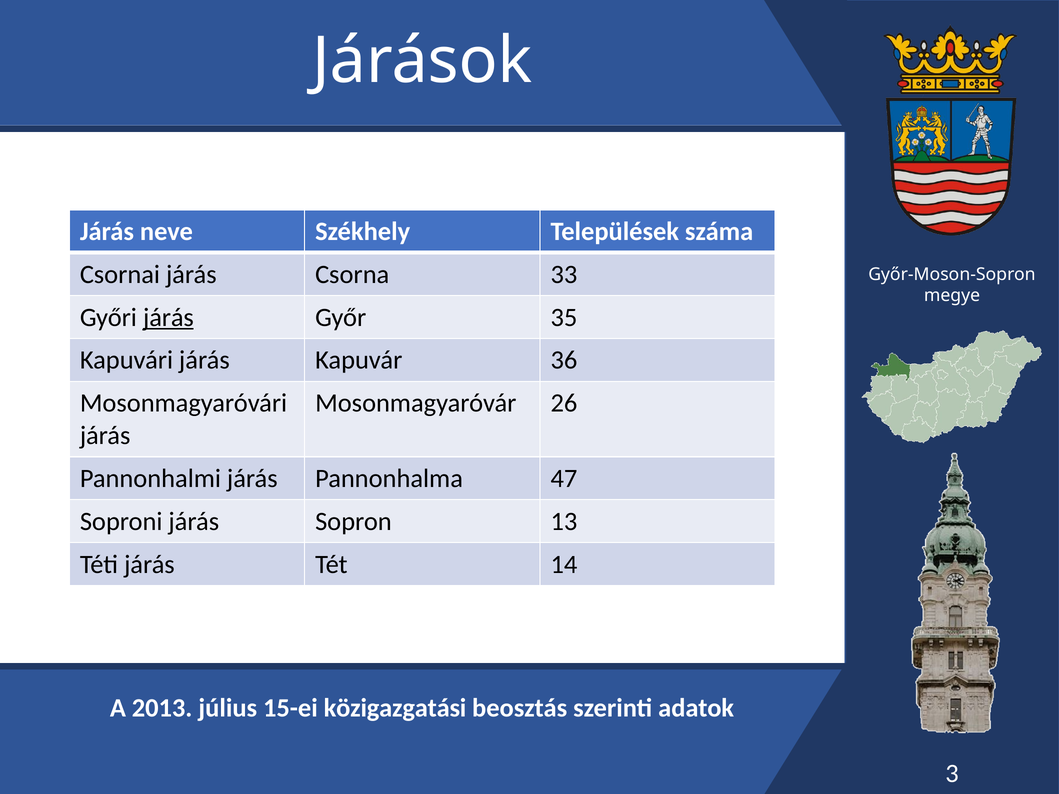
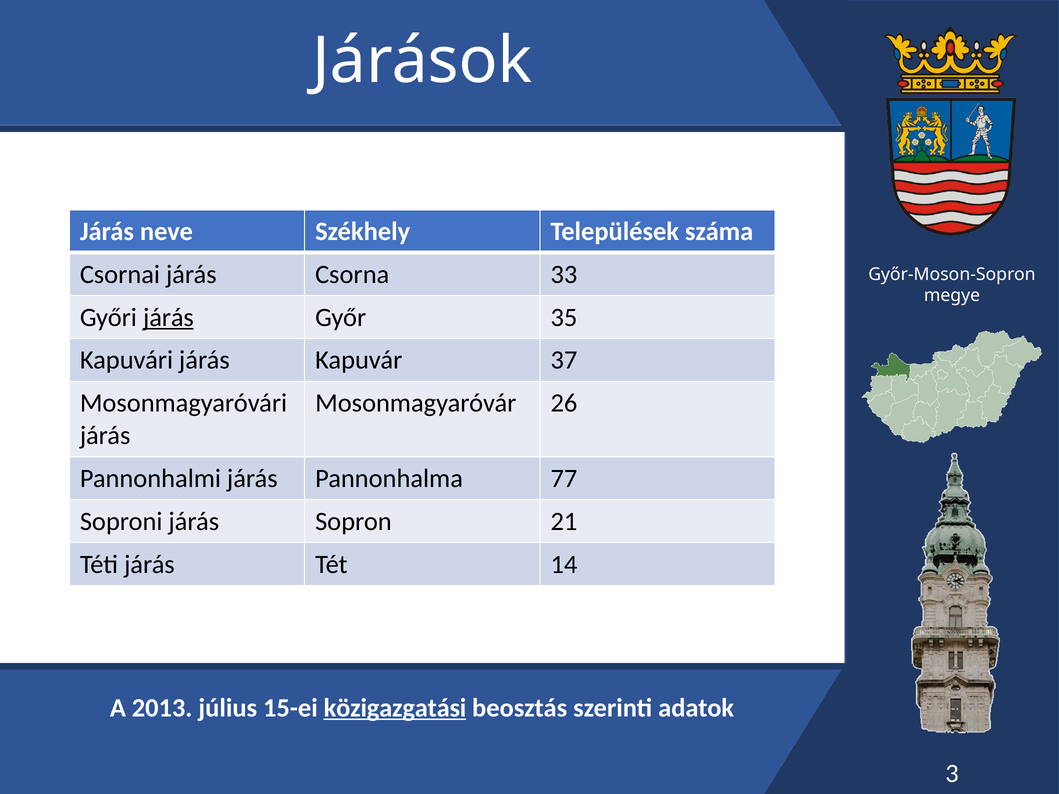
36: 36 -> 37
47: 47 -> 77
13: 13 -> 21
közigazgatási underline: none -> present
